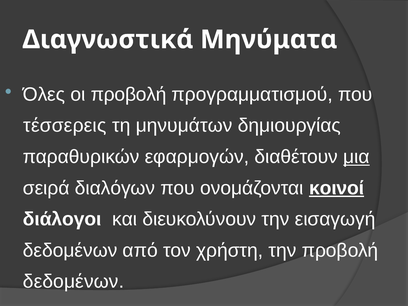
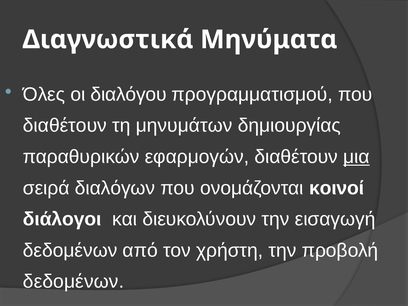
οι προβολή: προβολή -> διαλόγου
τέσσερεις at (65, 126): τέσσερεις -> διαθέτουν
κοινοί underline: present -> none
